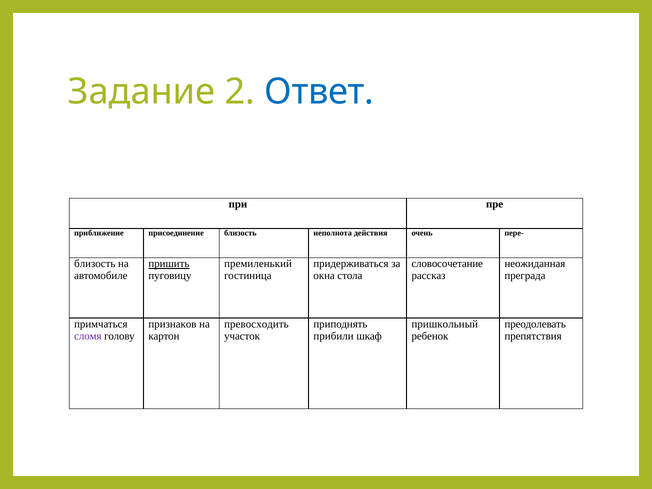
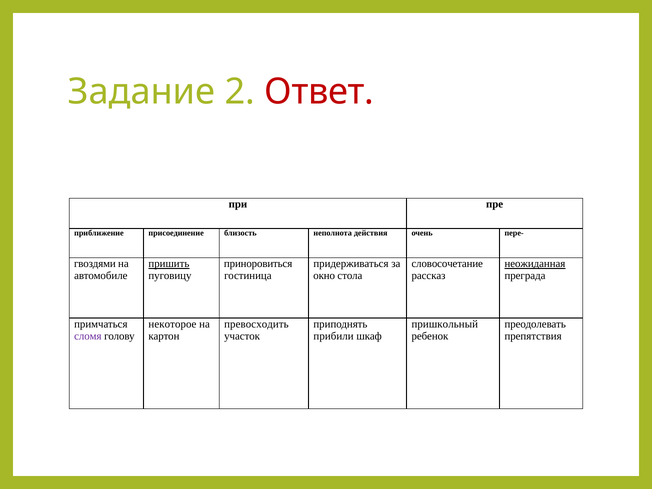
Ответ colour: blue -> red
близость at (95, 264): близость -> гвоздями
премиленький: премиленький -> приноровиться
неожиданная underline: none -> present
окна: окна -> окно
признаков: признаков -> некоторое
